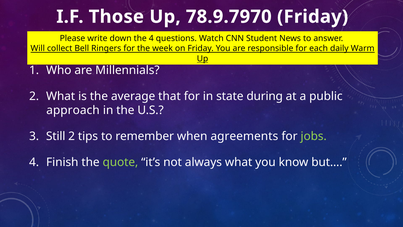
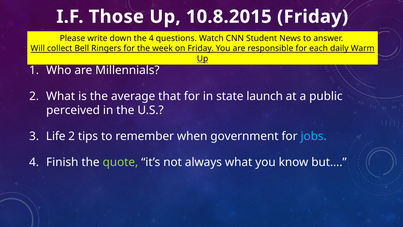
78.9.7970: 78.9.7970 -> 10.8.2015
during: during -> launch
approach: approach -> perceived
Still: Still -> Life
agreements: agreements -> government
jobs colour: light green -> light blue
